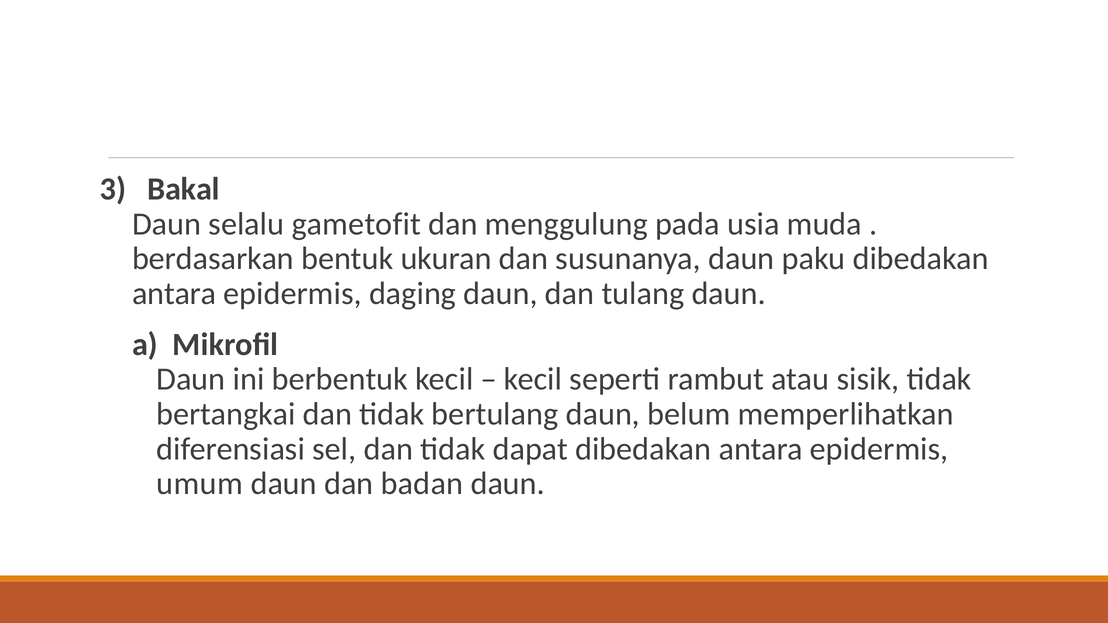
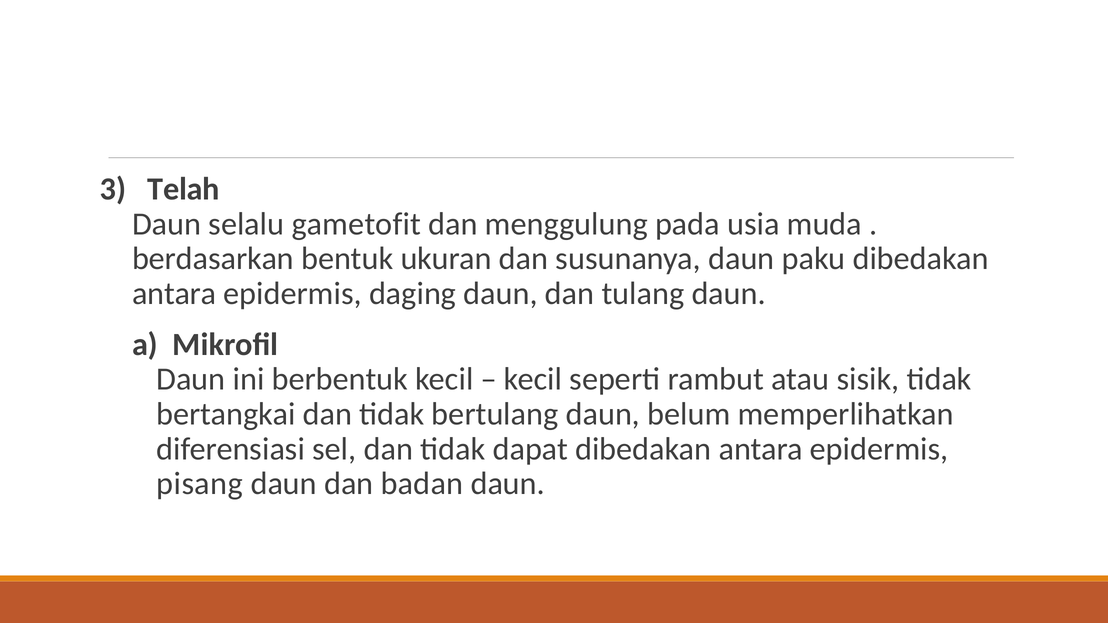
Bakal: Bakal -> Telah
umum: umum -> pisang
